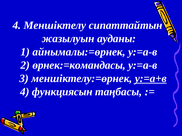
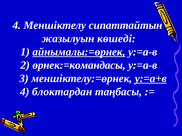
ауданы: ауданы -> көшеді
айнымалы:=өрнек underline: none -> present
функциясын: функциясын -> блоктардан
